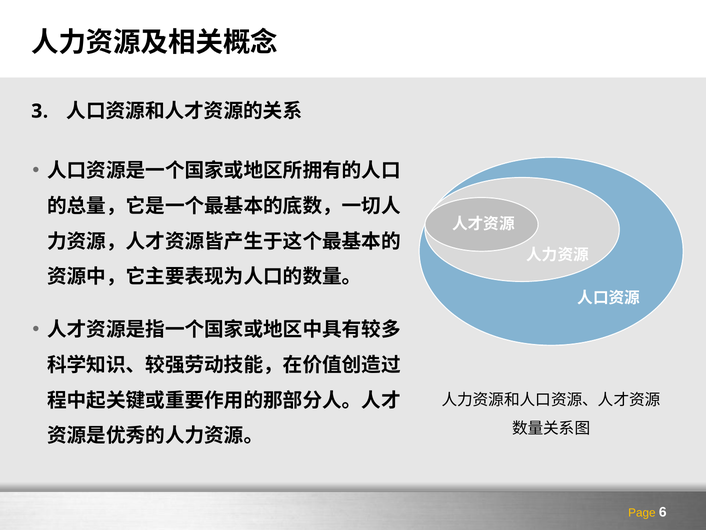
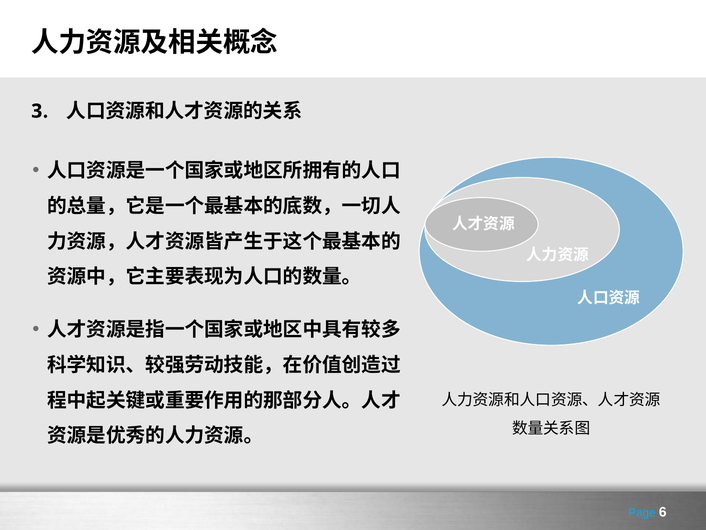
Page colour: yellow -> light blue
